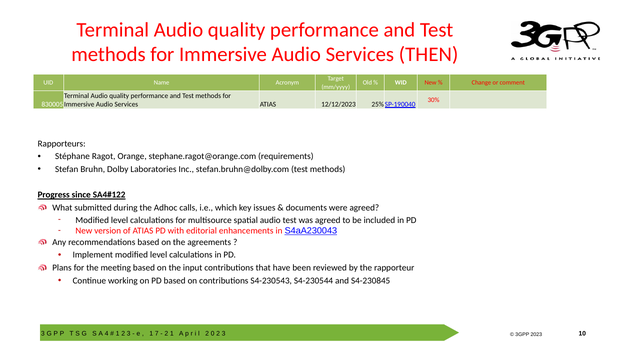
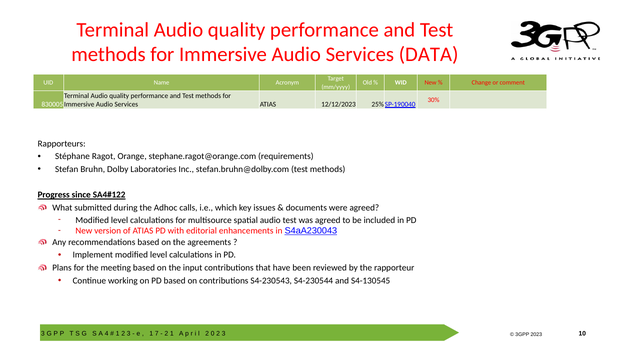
THEN: THEN -> DATA
S4-230845: S4-230845 -> S4-130545
